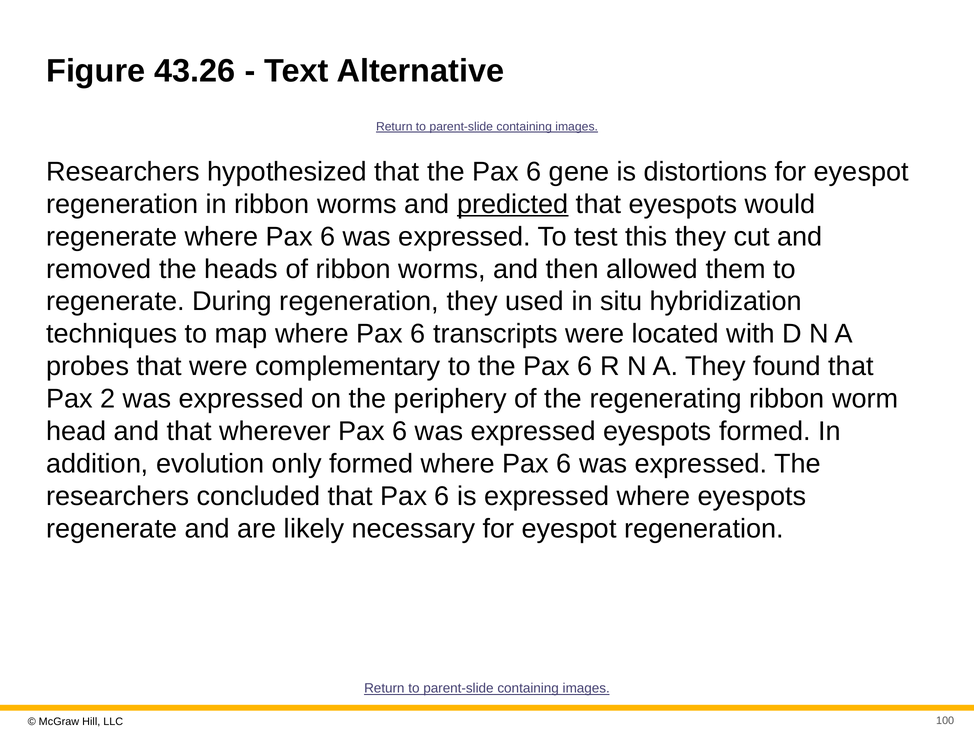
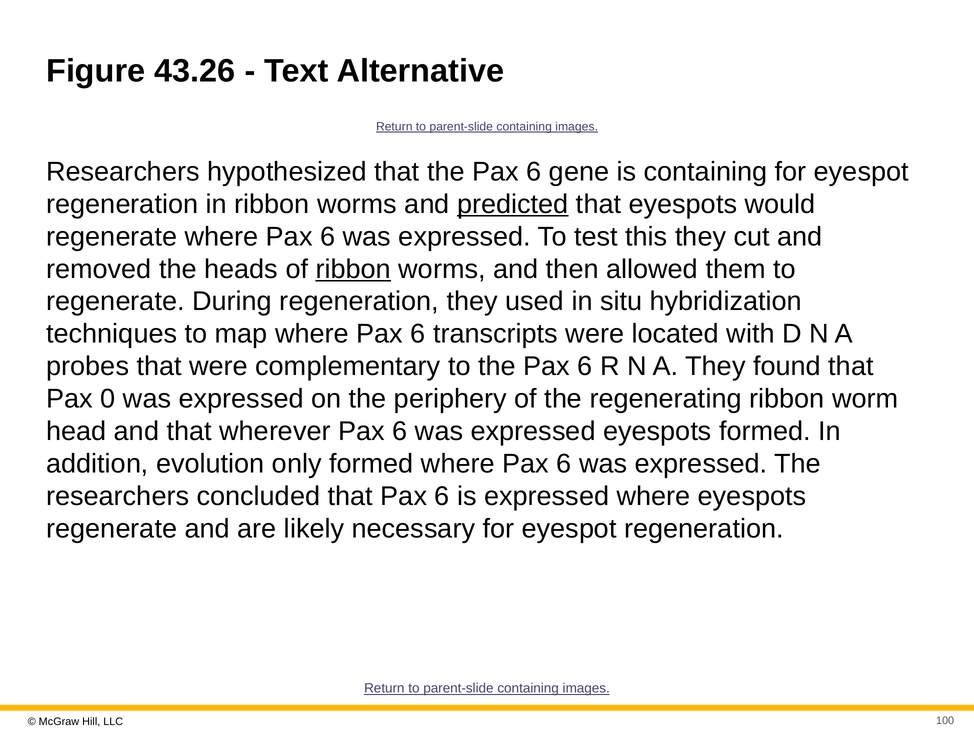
is distortions: distortions -> containing
ribbon at (353, 269) underline: none -> present
2: 2 -> 0
